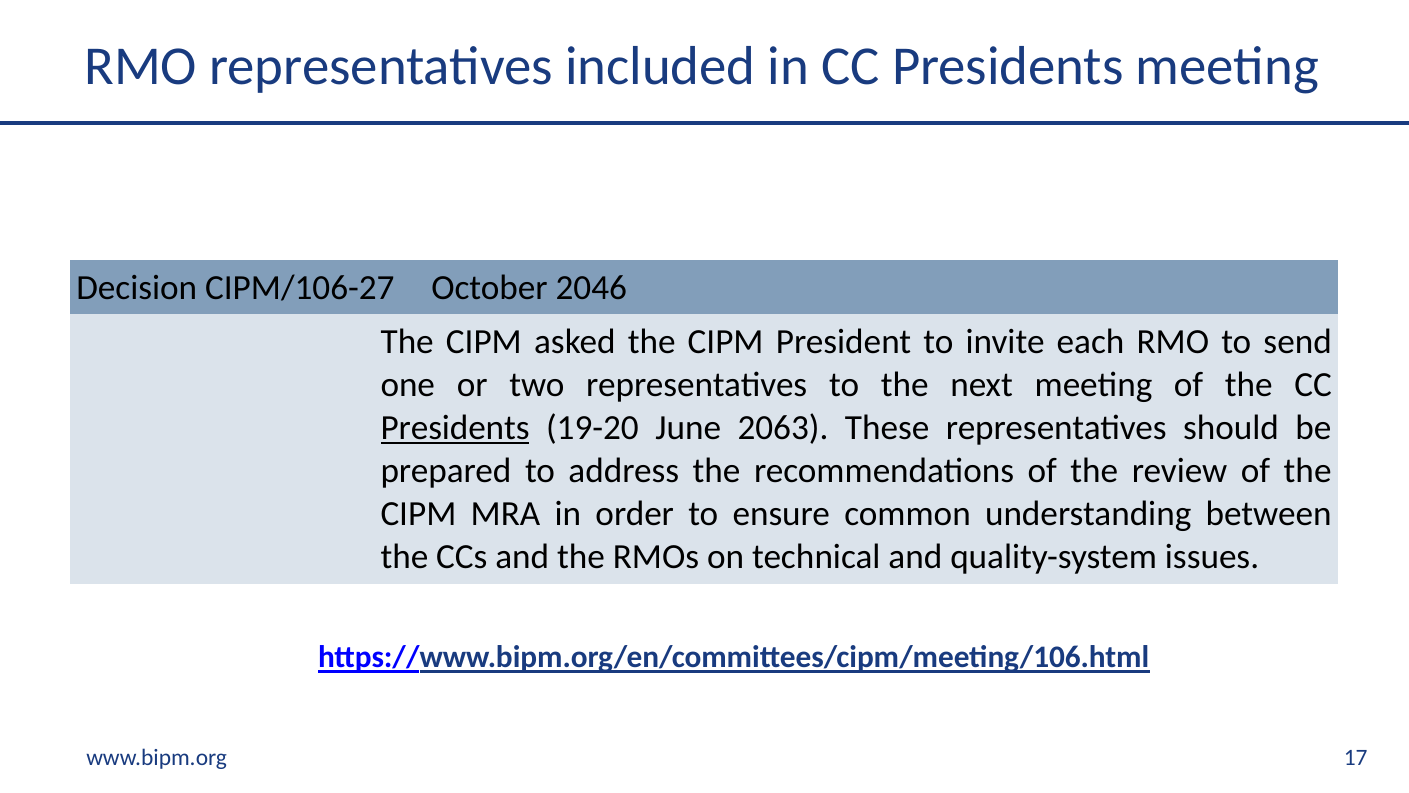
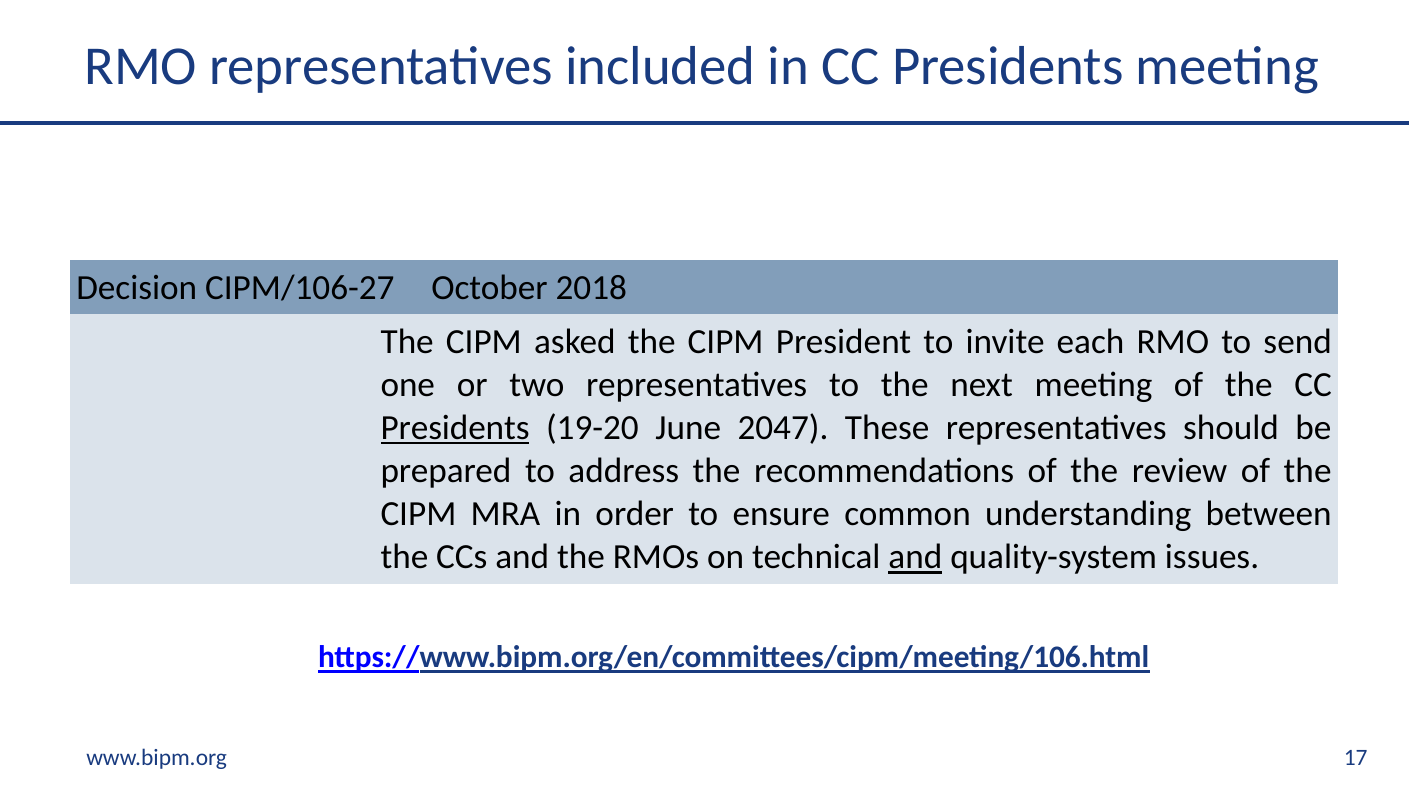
2046: 2046 -> 2018
2063: 2063 -> 2047
and at (915, 557) underline: none -> present
